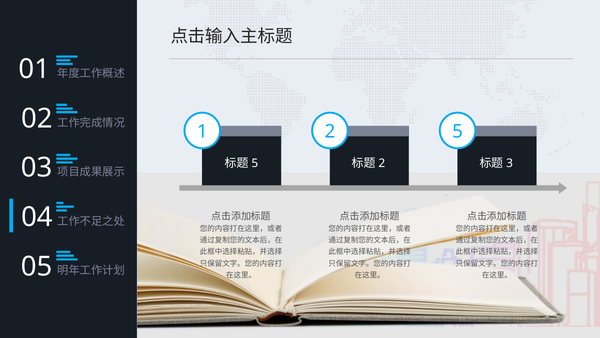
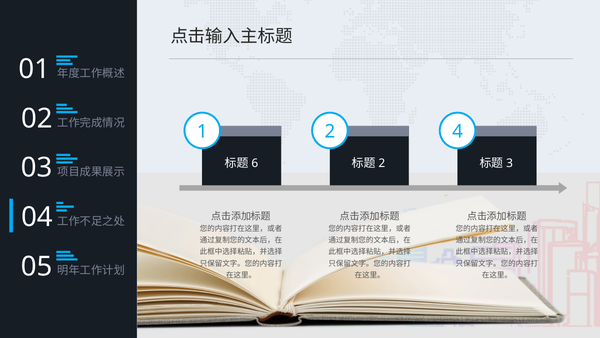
1 5: 5 -> 4
5 at (255, 163): 5 -> 6
